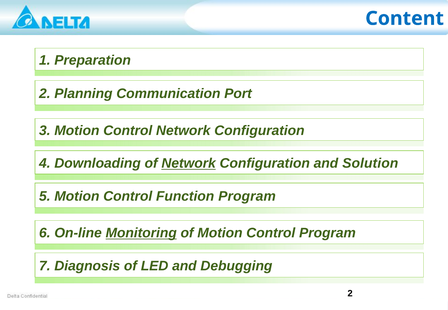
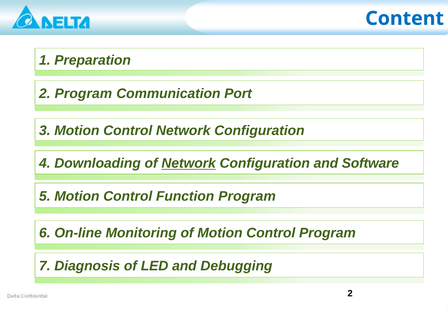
2 Planning: Planning -> Program
Solution: Solution -> Software
Monitoring underline: present -> none
